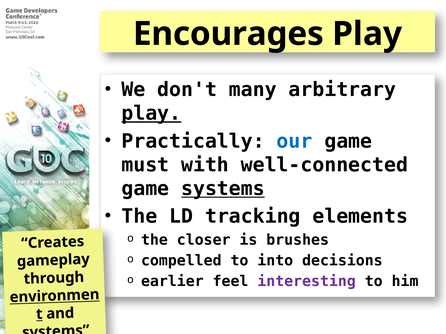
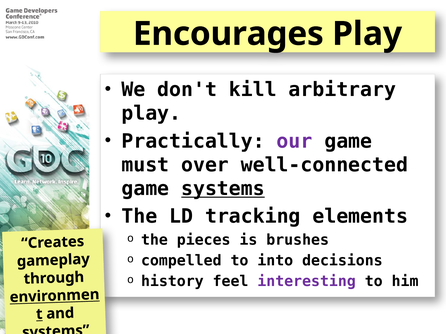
many: many -> kill
play at (151, 114) underline: present -> none
our colour: blue -> purple
with: with -> over
closer: closer -> pieces
earlier: earlier -> history
